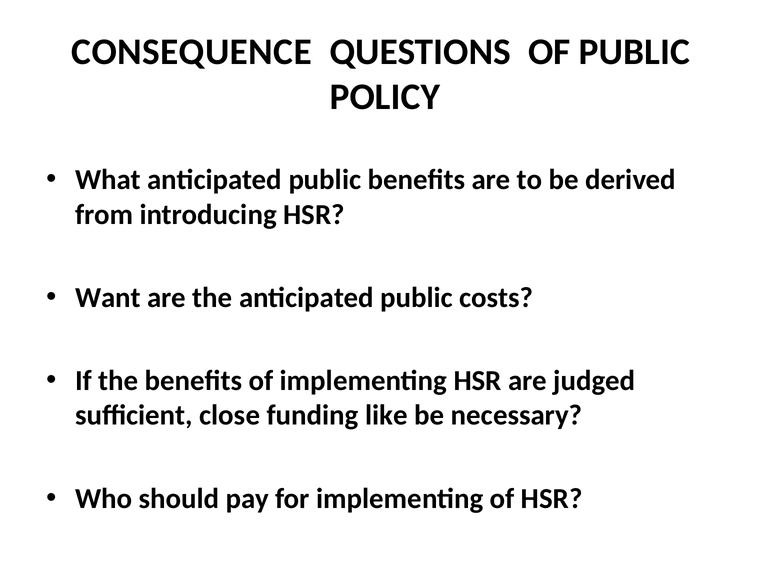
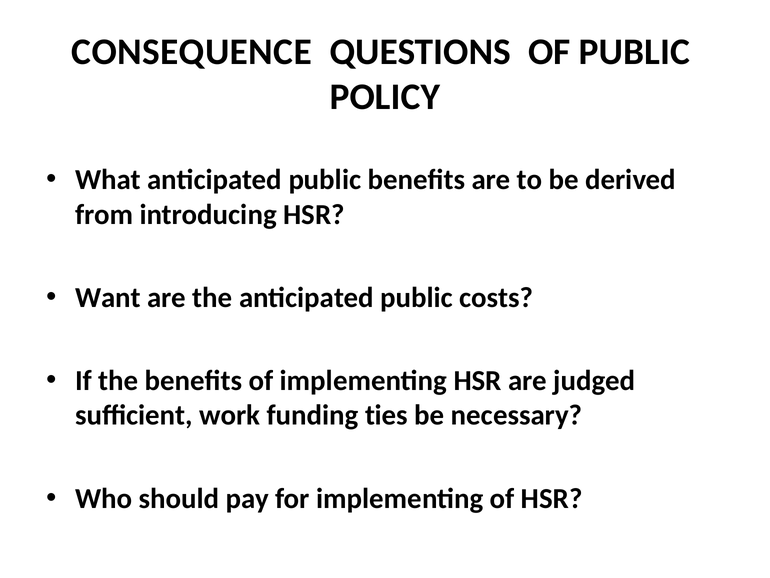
close: close -> work
like: like -> ties
